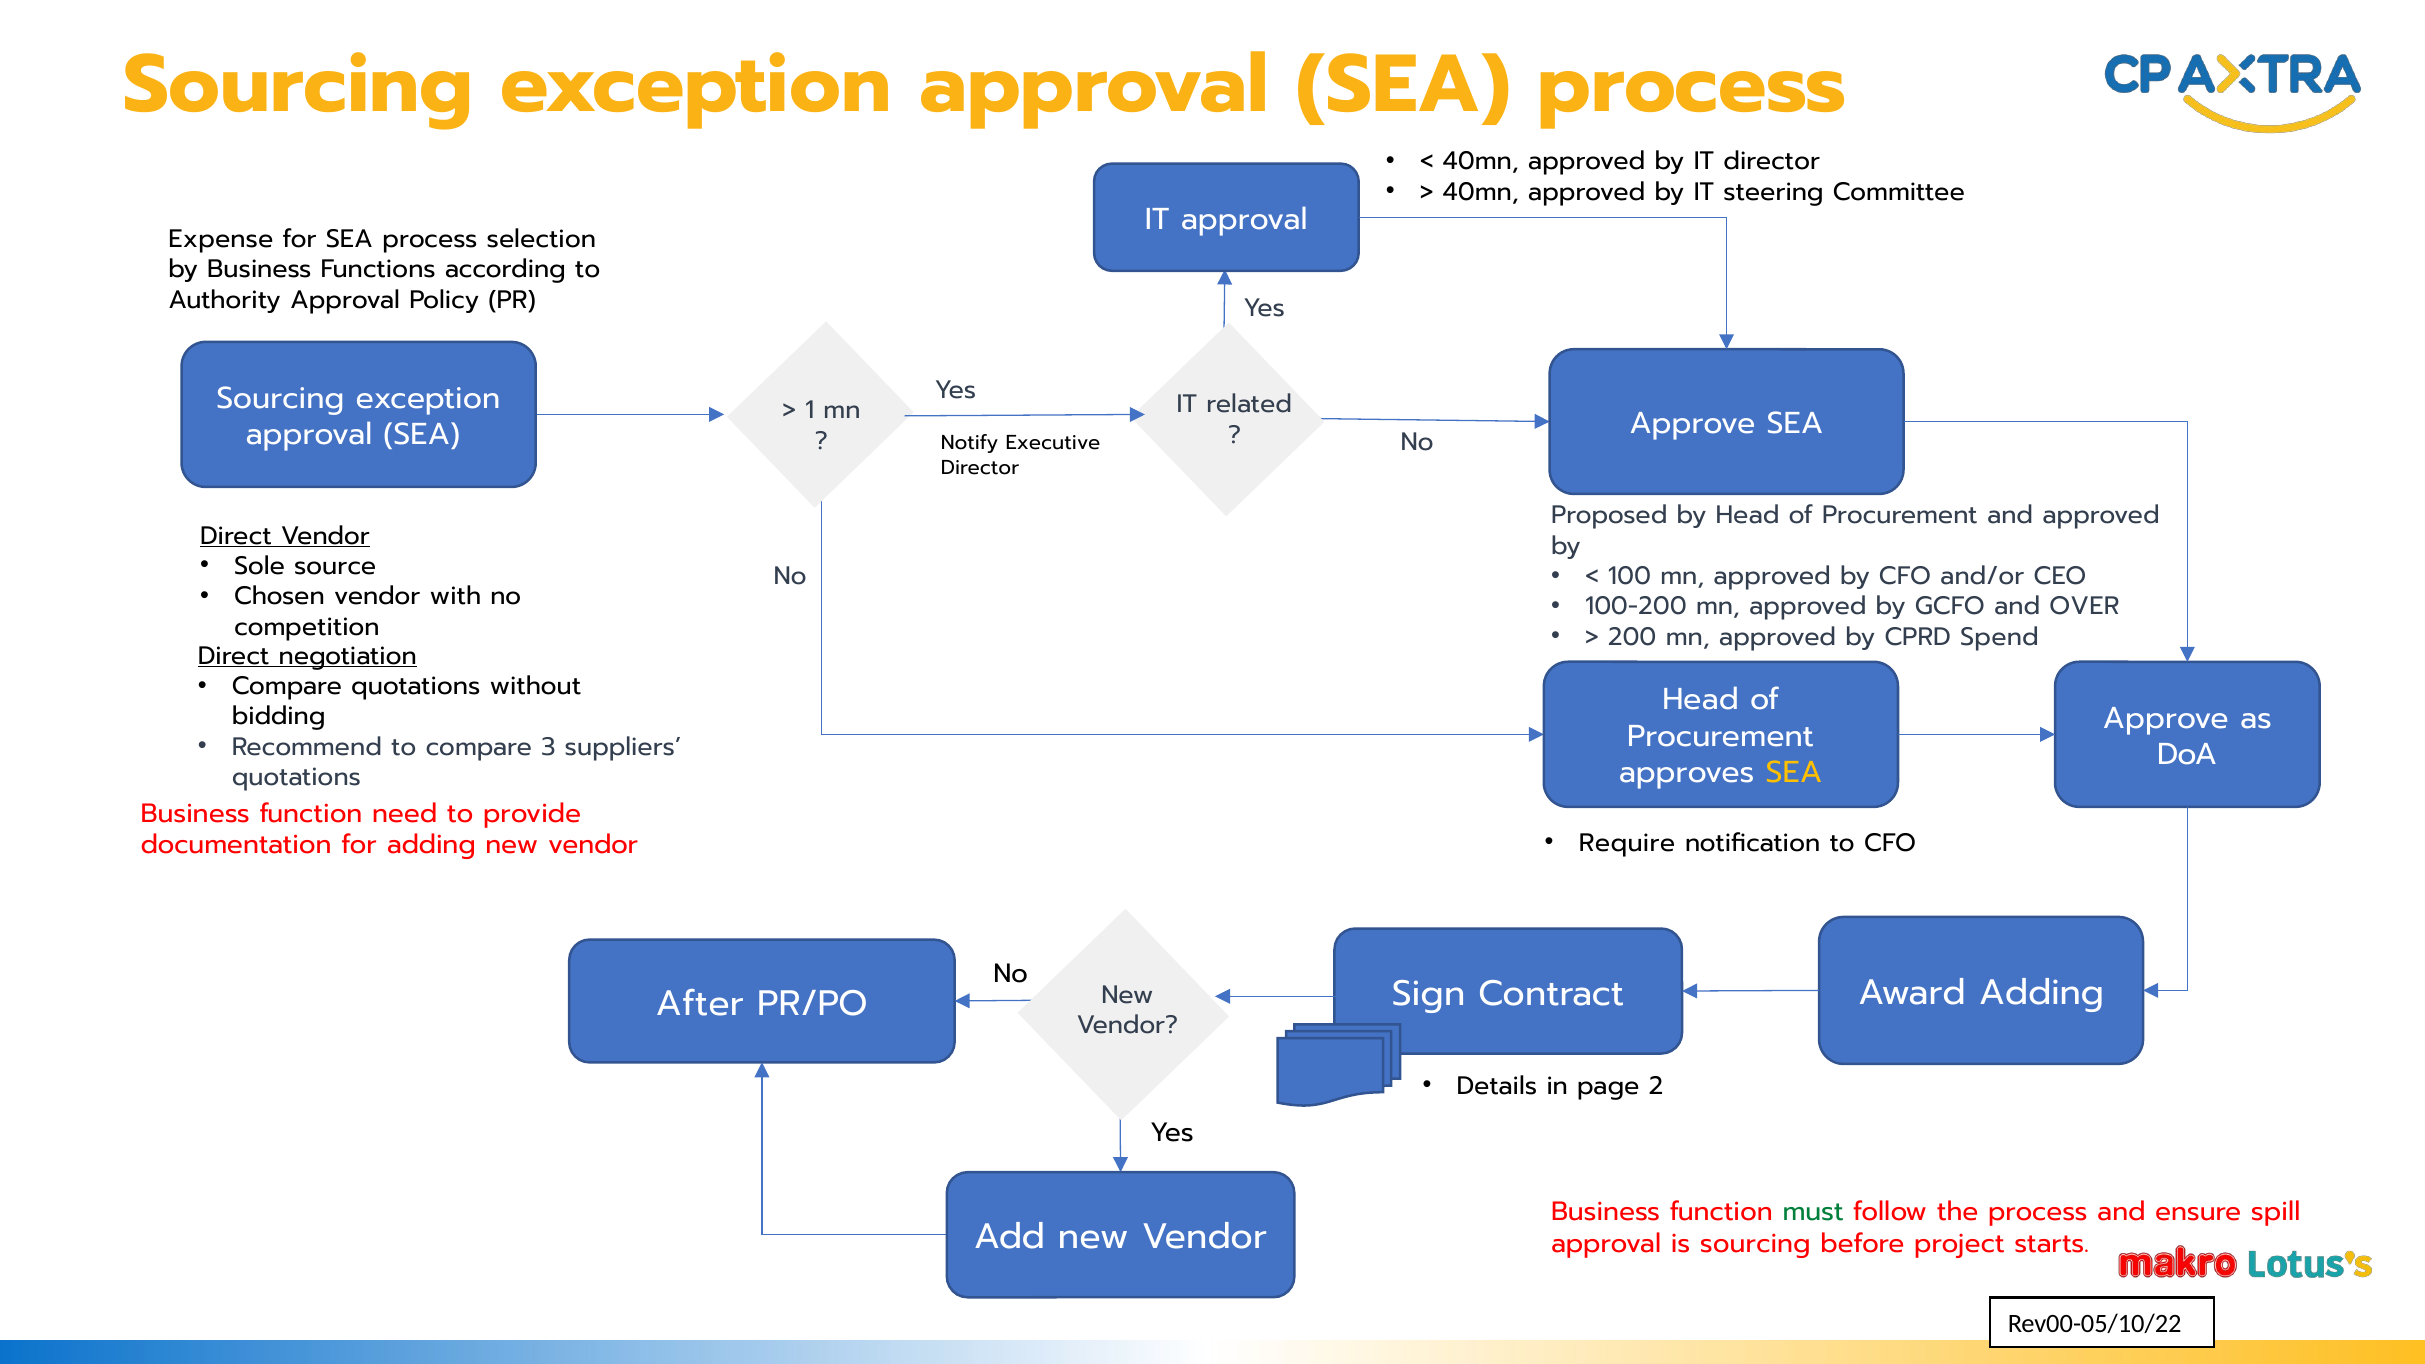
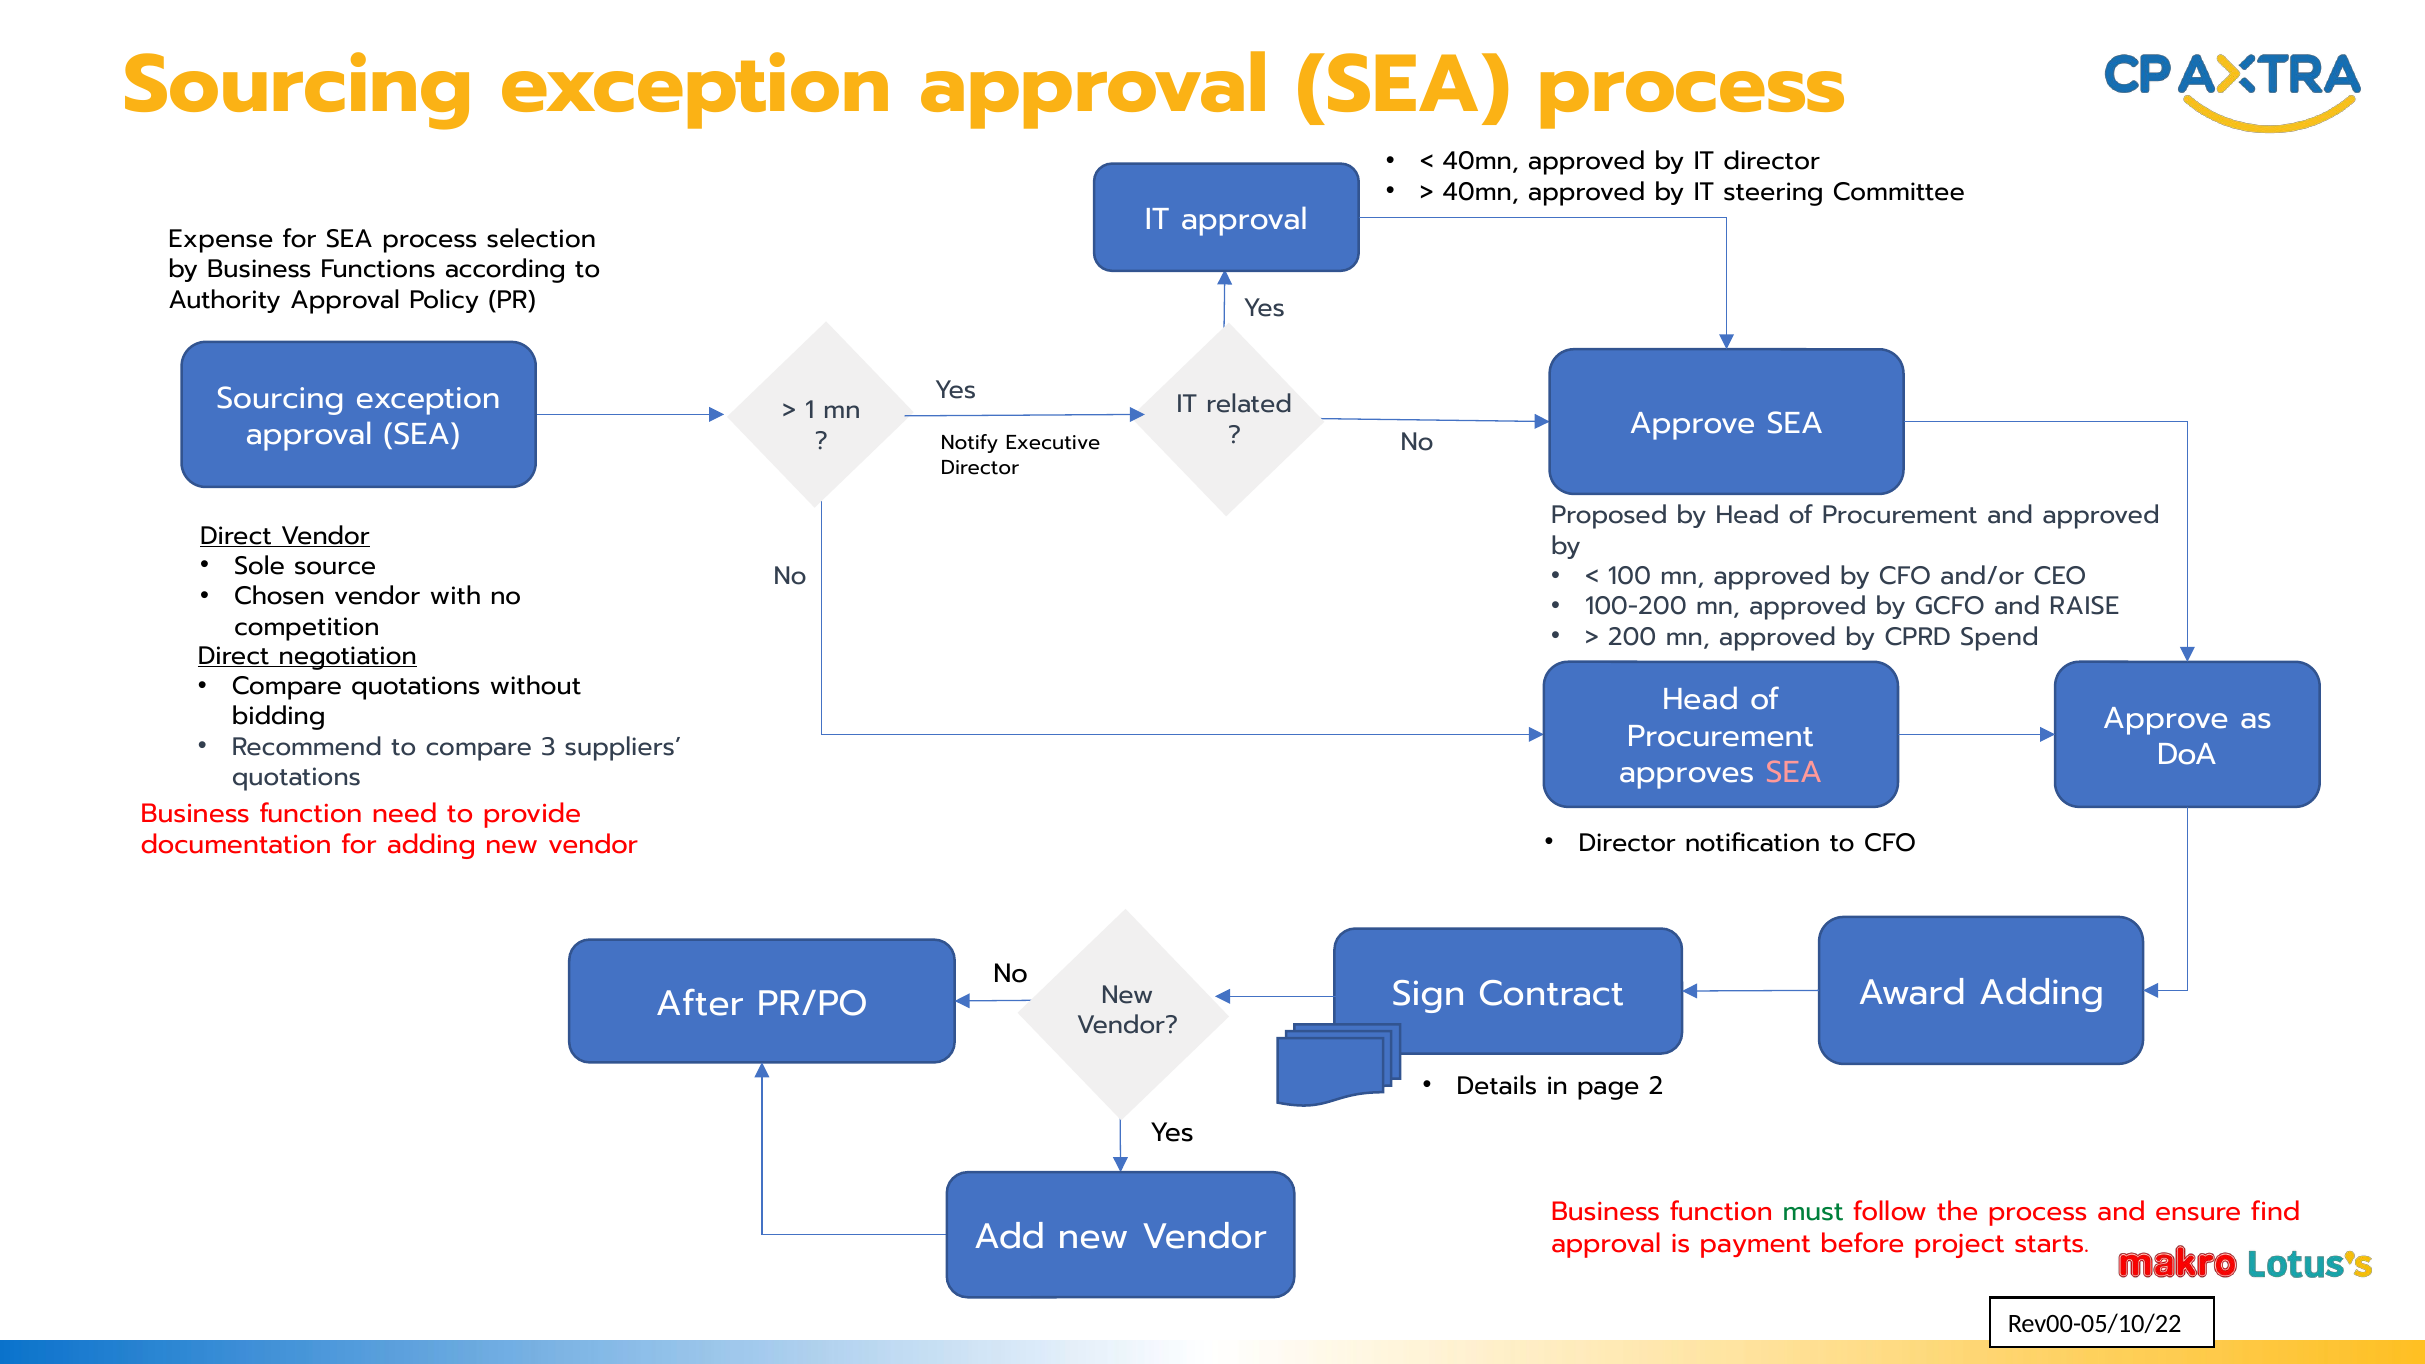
OVER: OVER -> RAISE
SEA at (1794, 773) colour: yellow -> pink
Require at (1627, 843): Require -> Director
spill: spill -> find
is sourcing: sourcing -> payment
